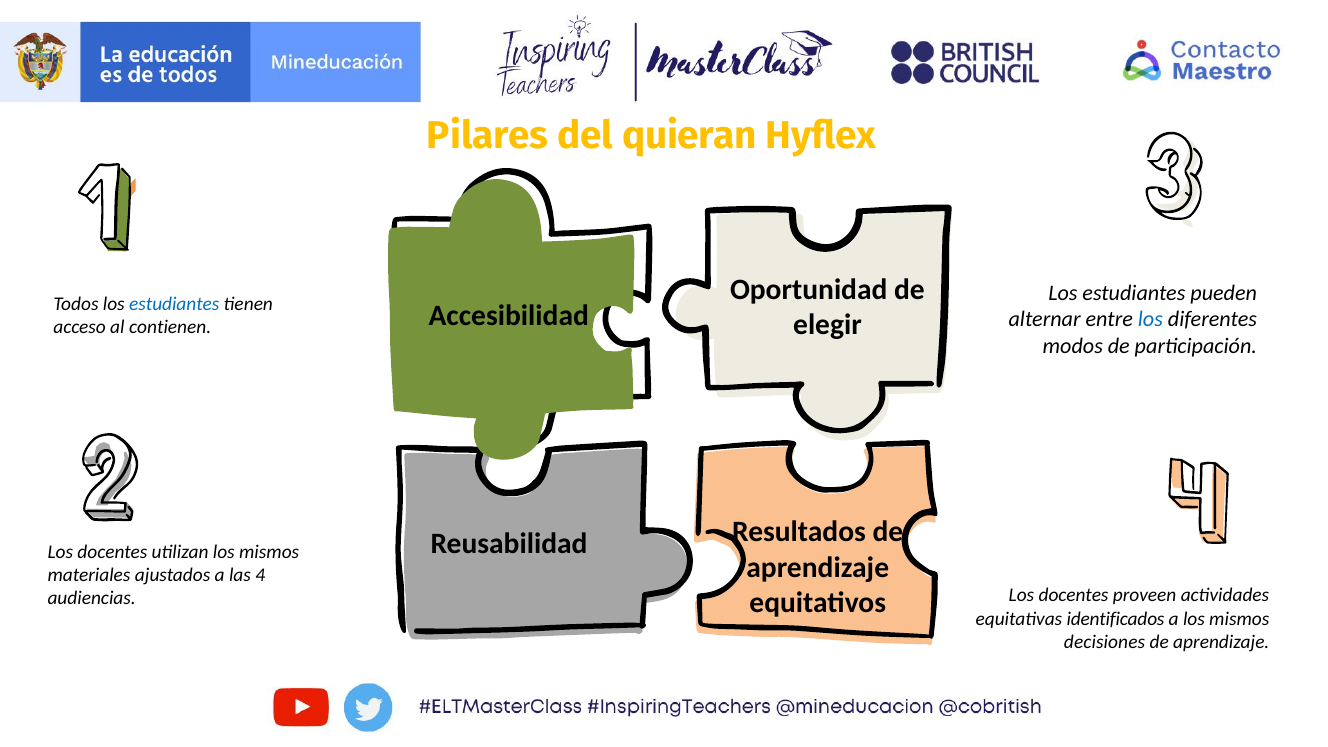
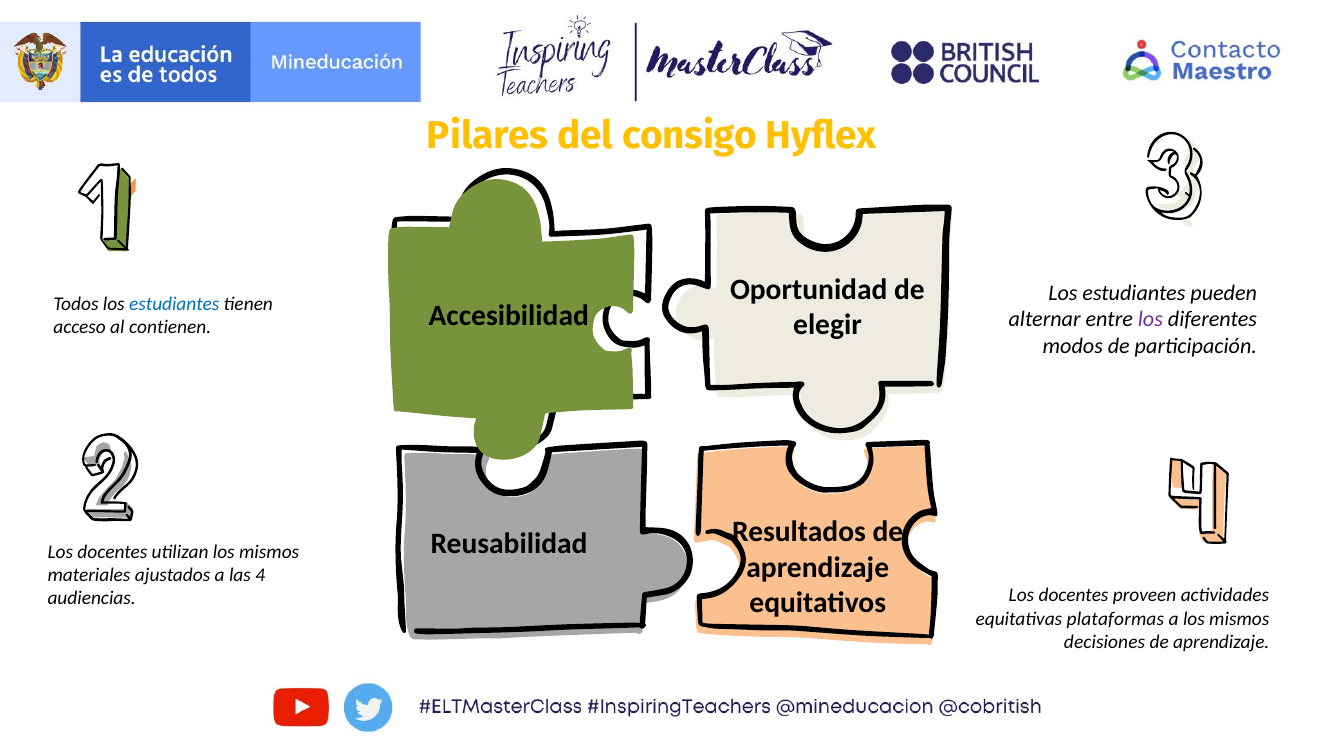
quieran: quieran -> consigo
los at (1150, 319) colour: blue -> purple
identificados: identificados -> plataformas
